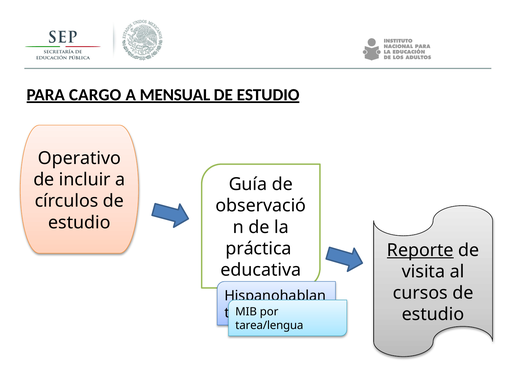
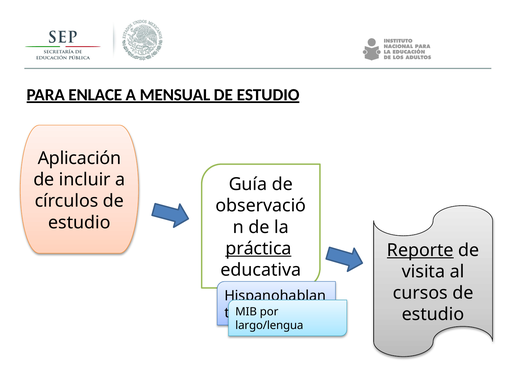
CARGO: CARGO -> ENLACE
Operativo: Operativo -> Aplicación
práctica underline: none -> present
tarea/lengua: tarea/lengua -> largo/lengua
